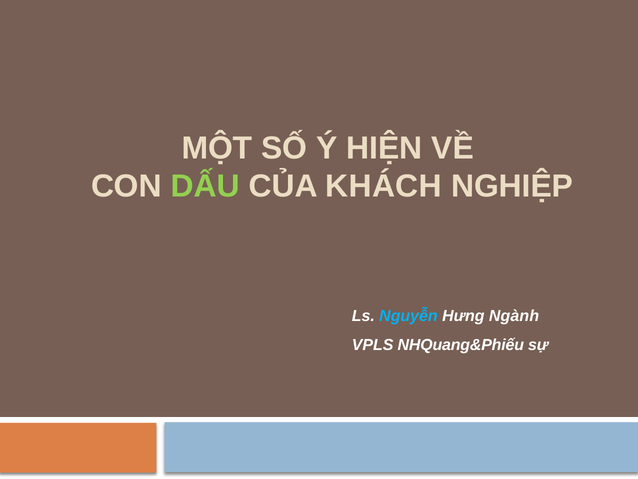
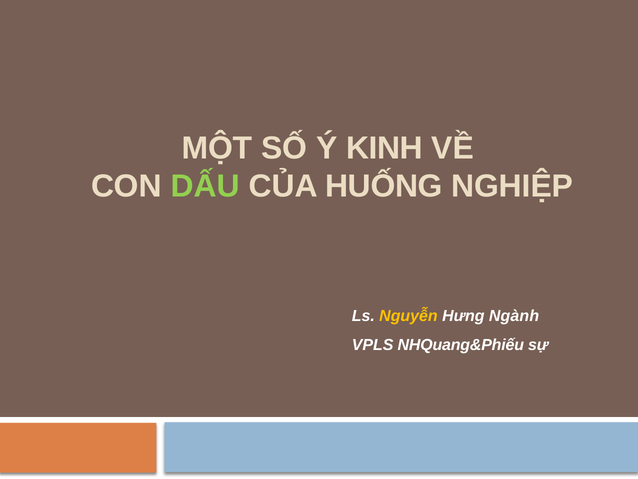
HIỆN: HIỆN -> KINH
KHÁCH: KHÁCH -> HUỐNG
Nguyễn colour: light blue -> yellow
